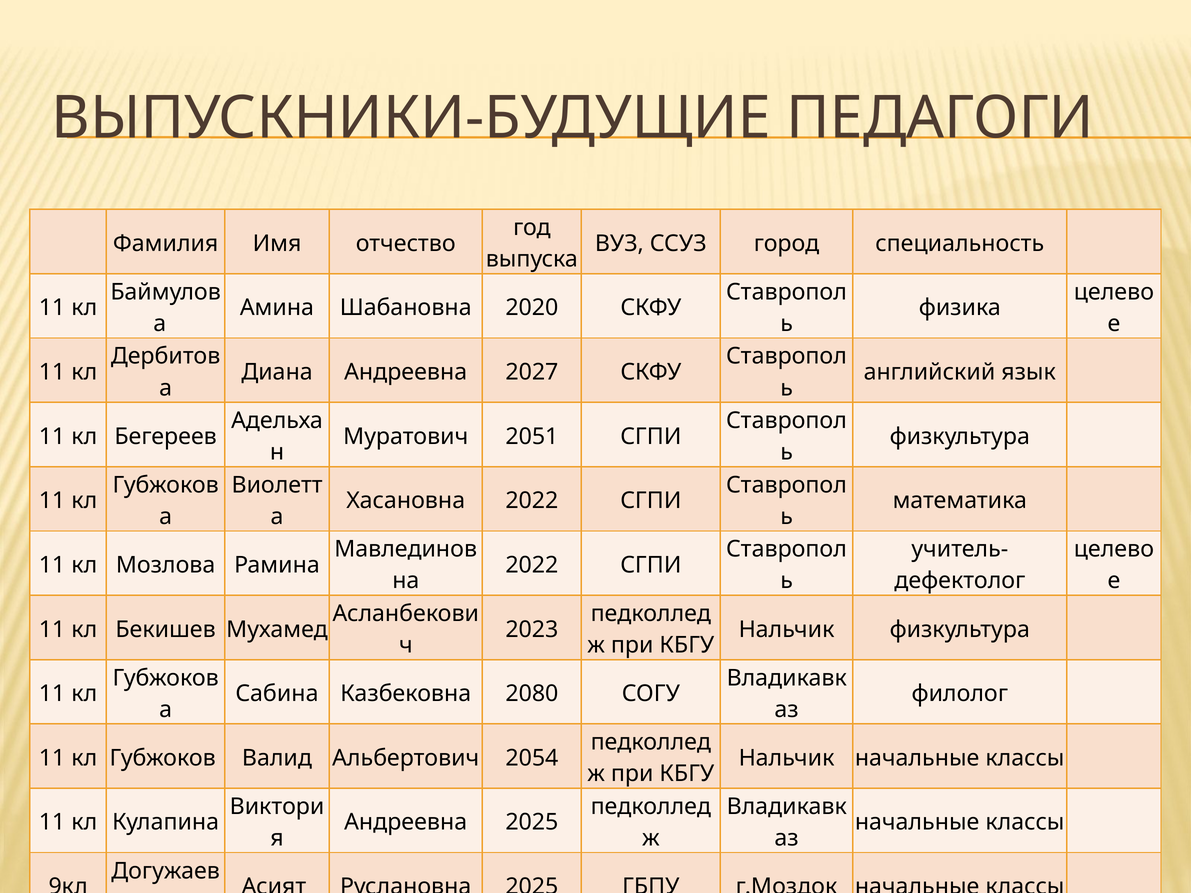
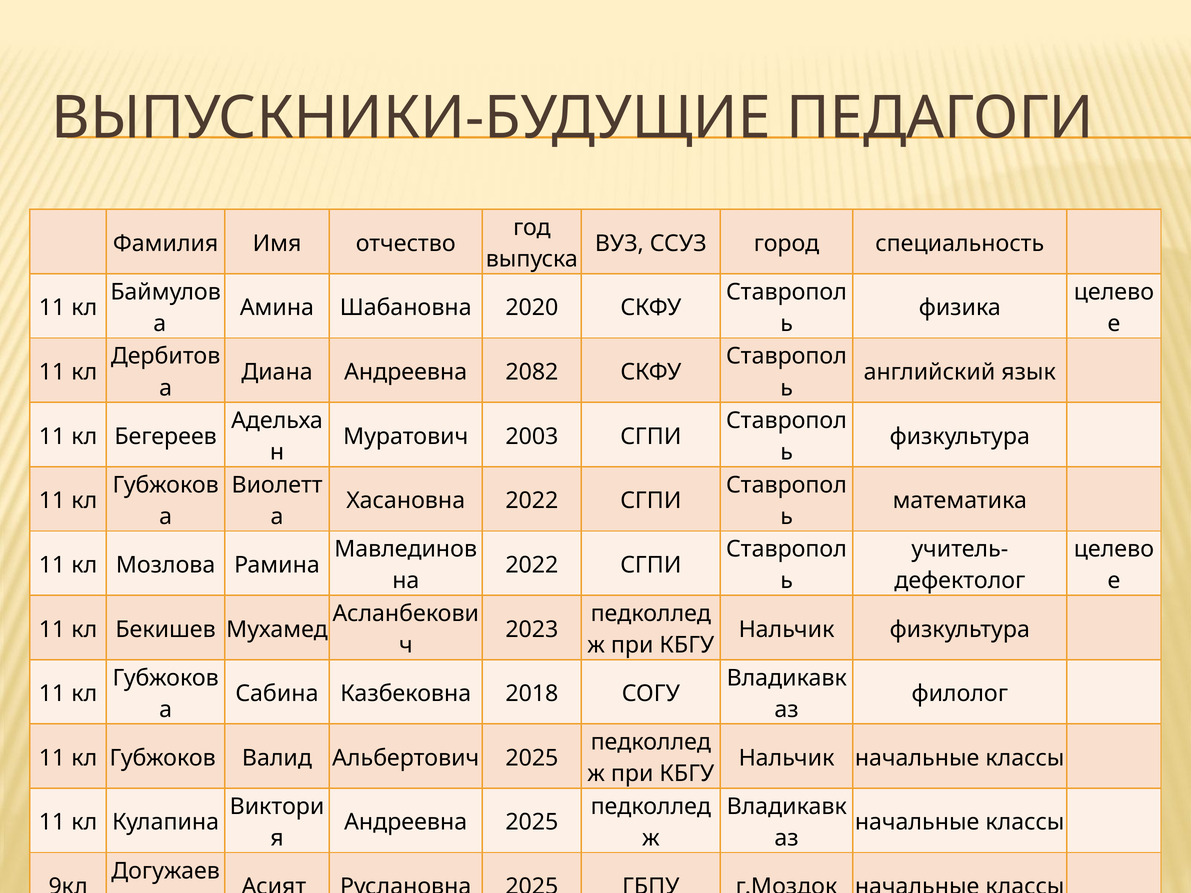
2027: 2027 -> 2082
2051: 2051 -> 2003
2080: 2080 -> 2018
Альбертович 2054: 2054 -> 2025
